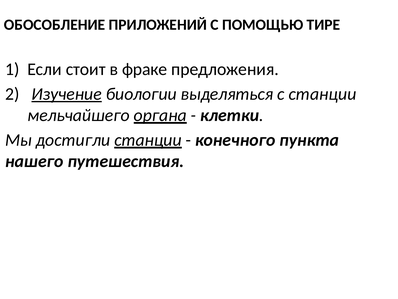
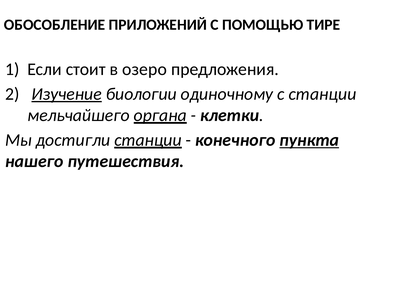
фраке: фраке -> озеро
выделяться: выделяться -> одиночному
пункта underline: none -> present
